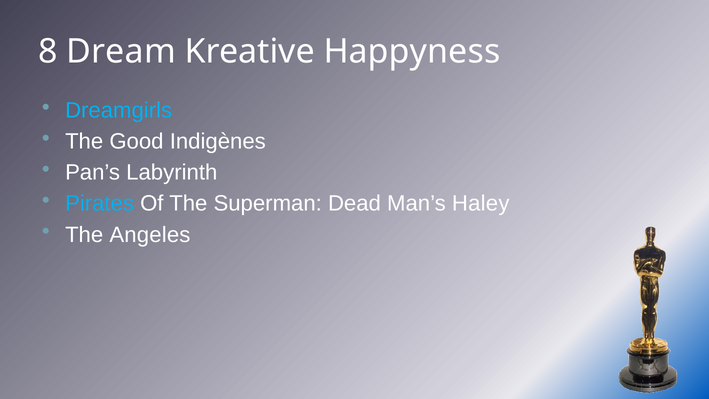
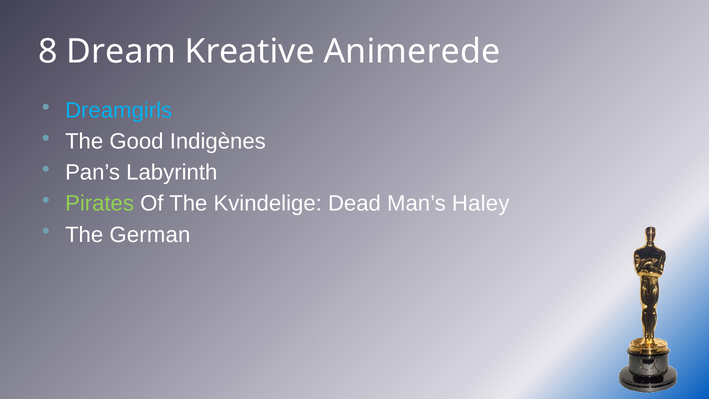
Happyness: Happyness -> Animerede
Pirates colour: light blue -> light green
Superman: Superman -> Kvindelige
Angeles: Angeles -> German
